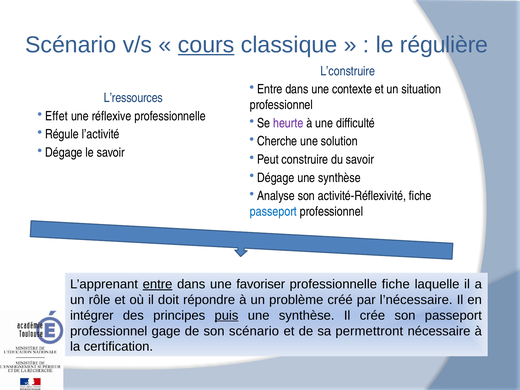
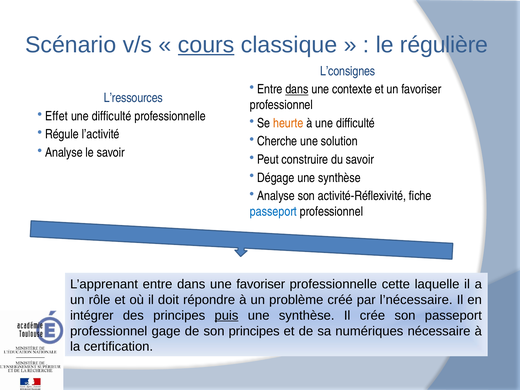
L’construire: L’construire -> L’consignes
dans at (297, 89) underline: none -> present
un situation: situation -> favoriser
réflexive at (112, 116): réflexive -> difficulté
heurte colour: purple -> orange
Dégage at (64, 153): Dégage -> Analyse
entre at (158, 284) underline: present -> none
professionnelle fiche: fiche -> cette
son scénario: scénario -> principes
permettront: permettront -> numériques
